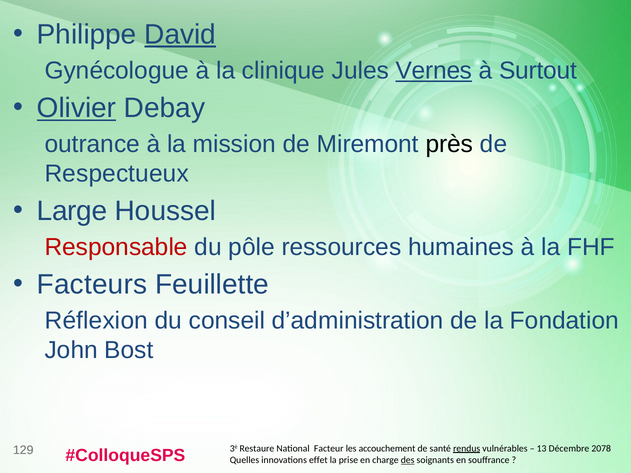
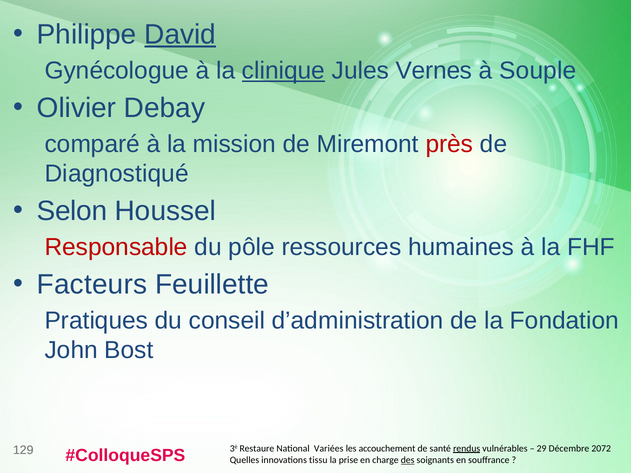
clinique underline: none -> present
Vernes underline: present -> none
Surtout: Surtout -> Souple
Olivier underline: present -> none
outrance: outrance -> comparé
près colour: black -> red
Respectueux: Respectueux -> Diagnostiqué
Large: Large -> Selon
Réflexion: Réflexion -> Pratiques
Facteur: Facteur -> Variées
13: 13 -> 29
2078: 2078 -> 2072
effet: effet -> tissu
